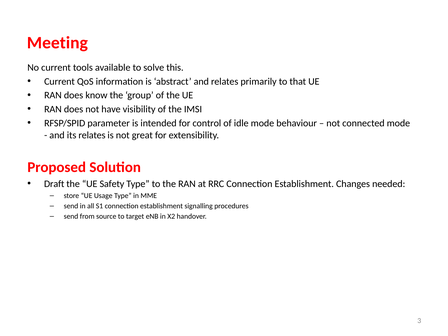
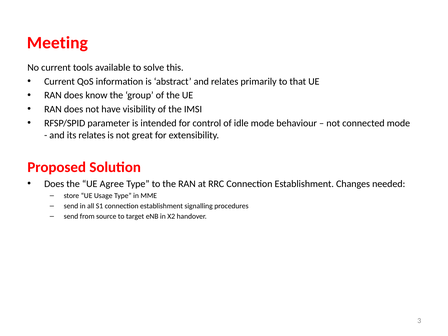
Draft at (54, 184): Draft -> Does
Safety: Safety -> Agree
